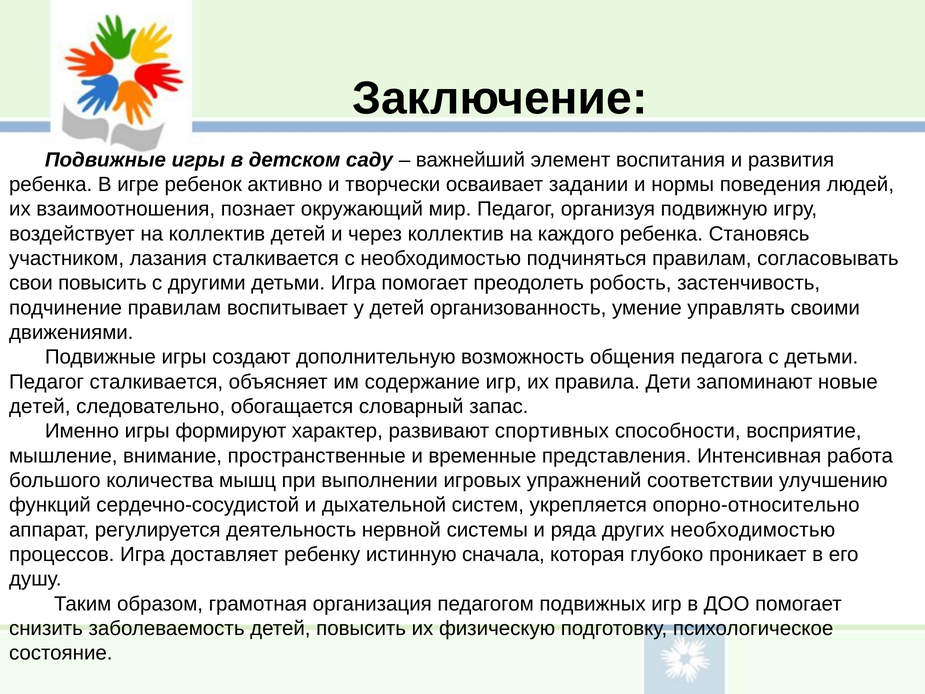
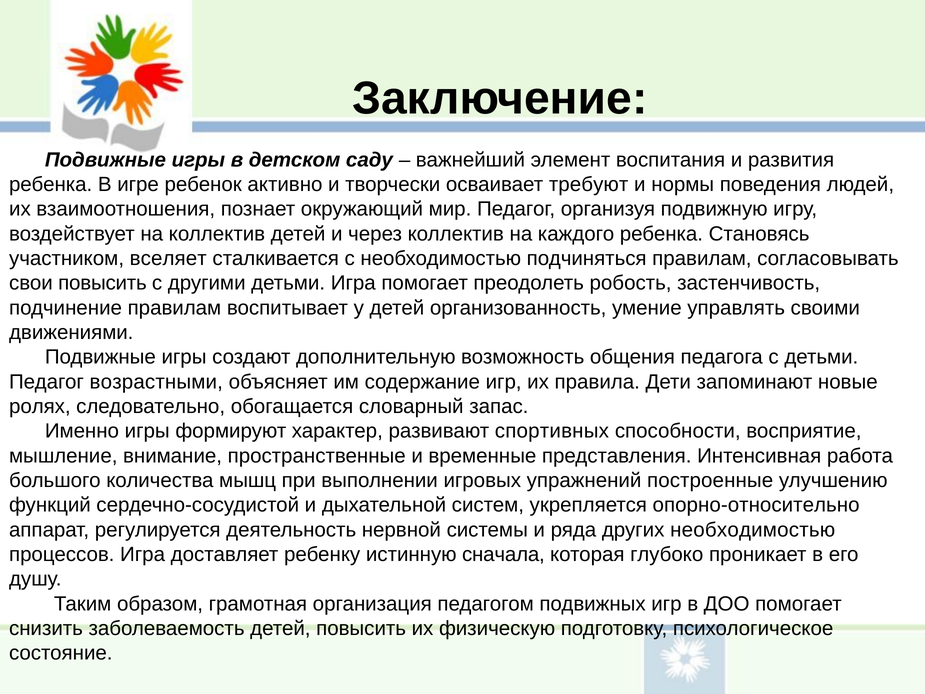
задании: задании -> требуют
лазания: лазания -> вселяет
Педагог сталкивается: сталкивается -> возрастными
детей at (40, 406): детей -> ролях
соответствии: соответствии -> построенные
